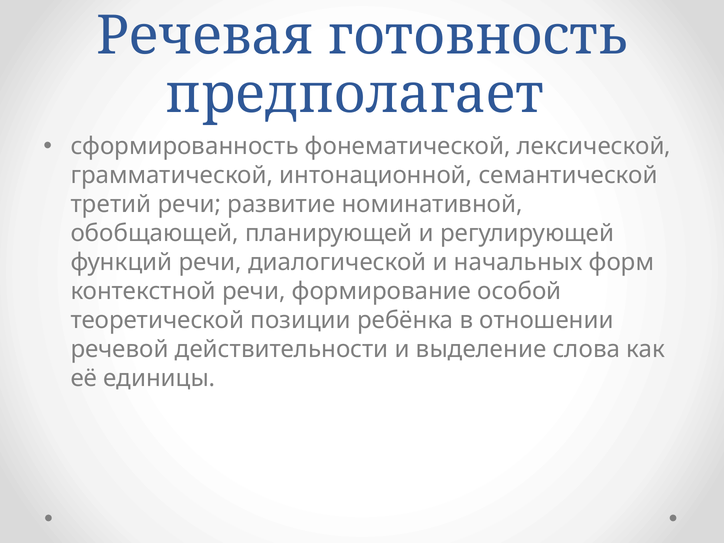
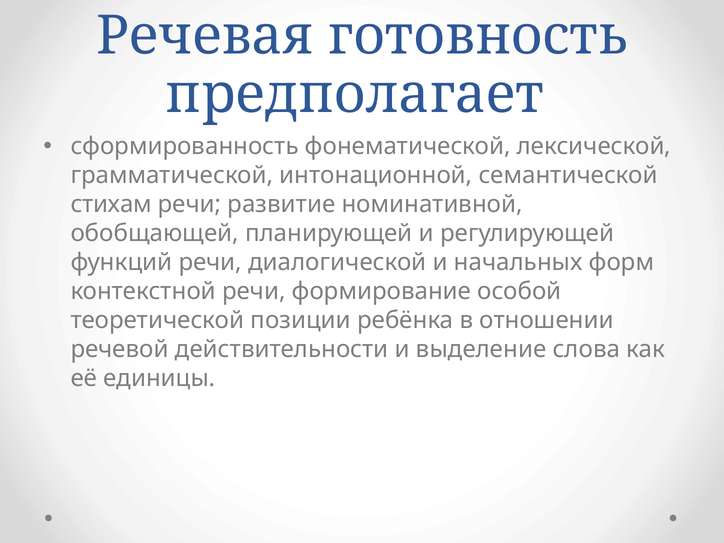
третий: третий -> стихам
